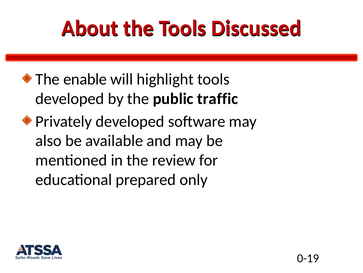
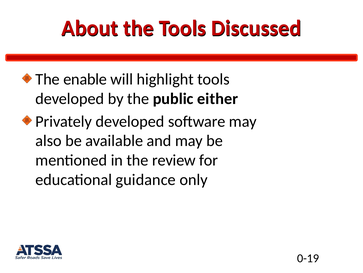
traffic: traffic -> either
prepared: prepared -> guidance
